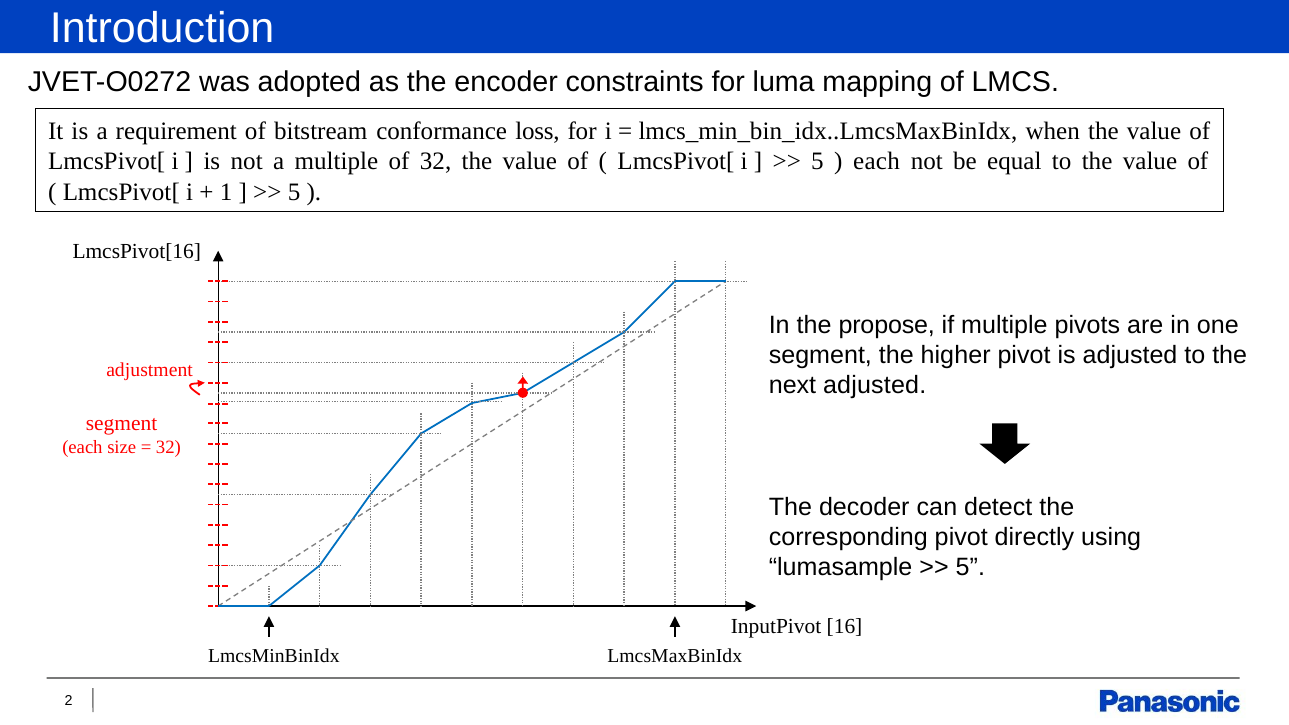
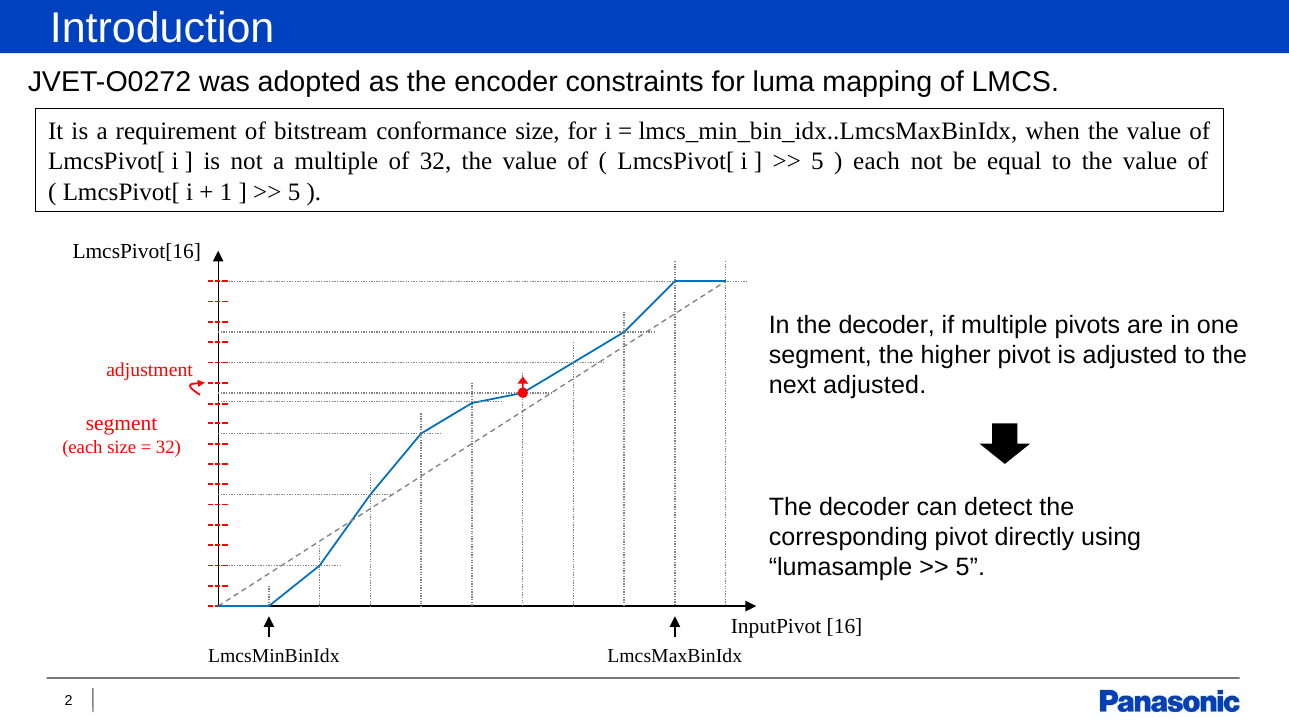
conformance loss: loss -> size
In the propose: propose -> decoder
